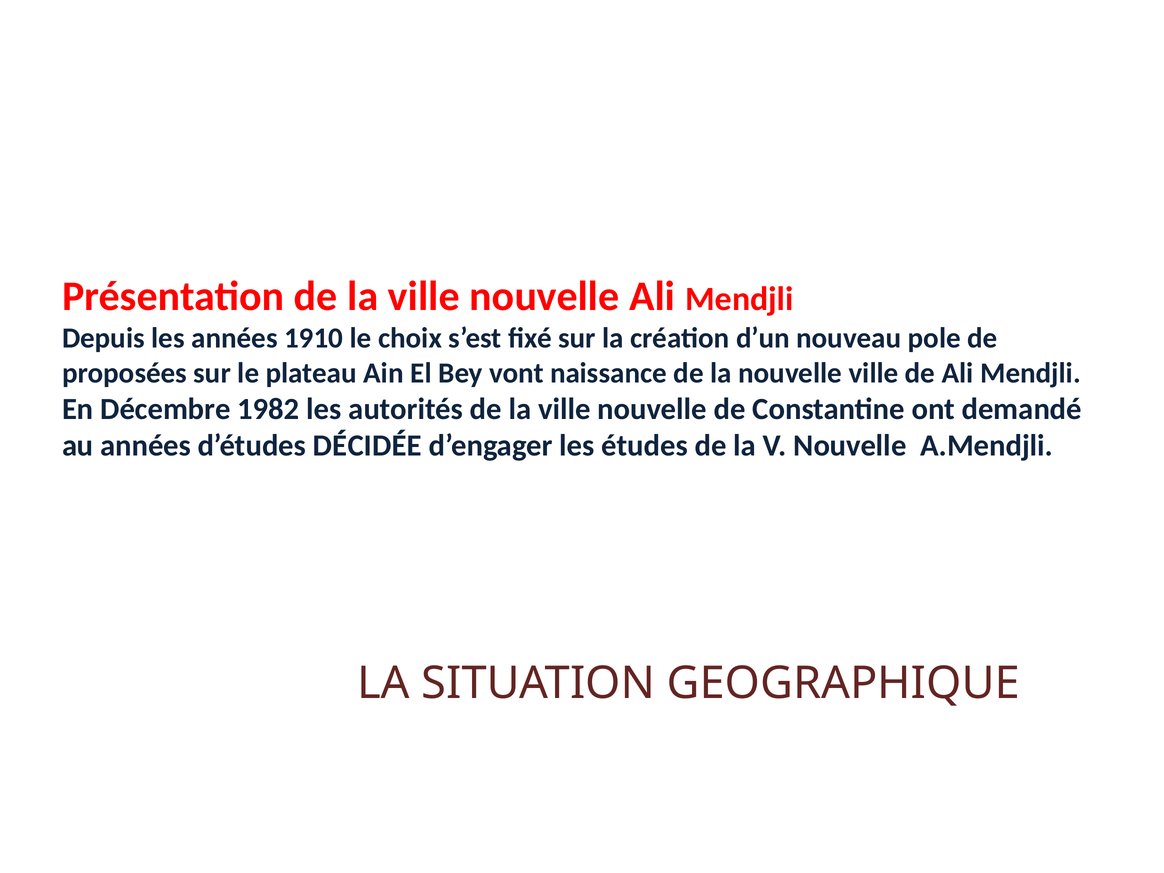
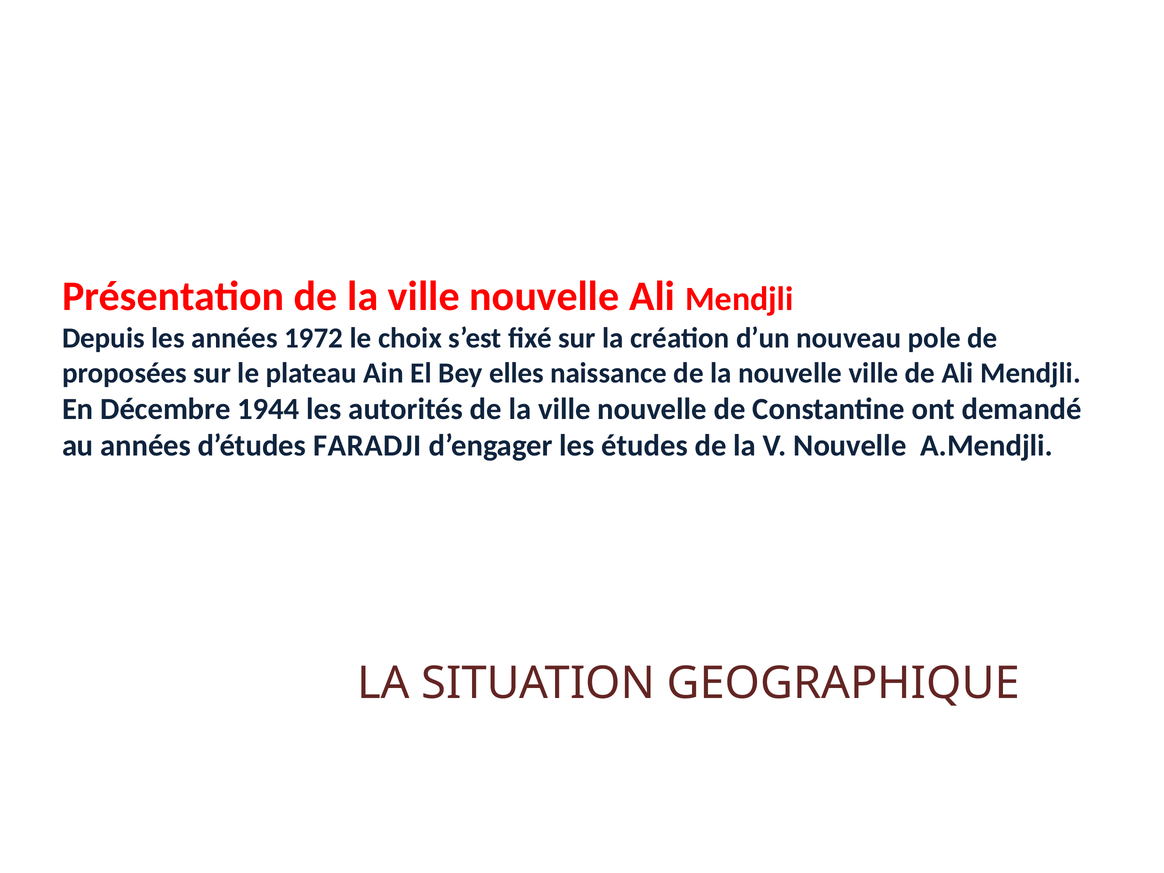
1910: 1910 -> 1972
vont: vont -> elles
1982: 1982 -> 1944
DÉCIDÉE: DÉCIDÉE -> FARADJI
